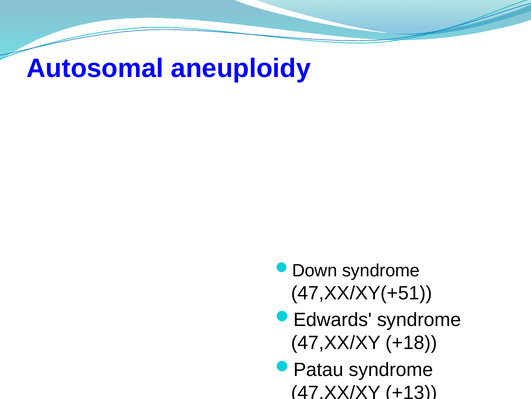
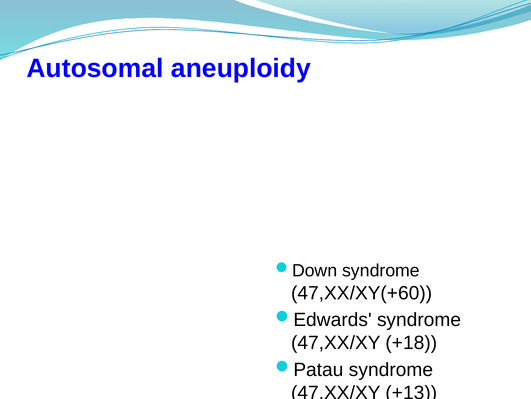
47,XX/XY(+51: 47,XX/XY(+51 -> 47,XX/XY(+60
